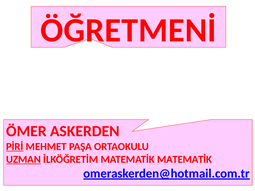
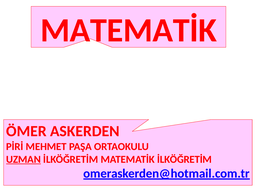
ÖĞRETMENİ at (128, 30): ÖĞRETMENİ -> MATEMATİK
PİRİ underline: present -> none
MATEMATİK MATEMATİK: MATEMATİK -> İLKÖĞRETİM
